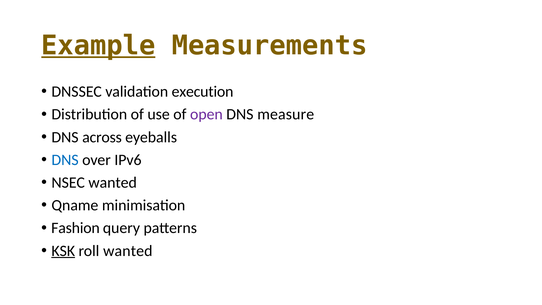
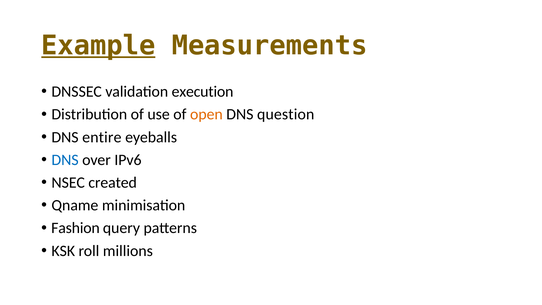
open colour: purple -> orange
measure: measure -> question
across: across -> entire
NSEC wanted: wanted -> created
KSK underline: present -> none
roll wanted: wanted -> millions
